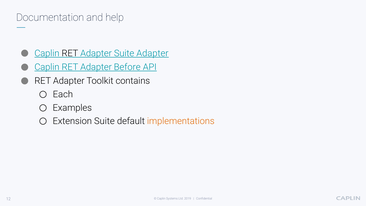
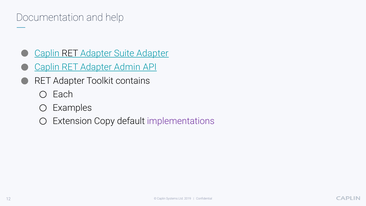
Before: Before -> Admin
Extension Suite: Suite -> Copy
implementations colour: orange -> purple
